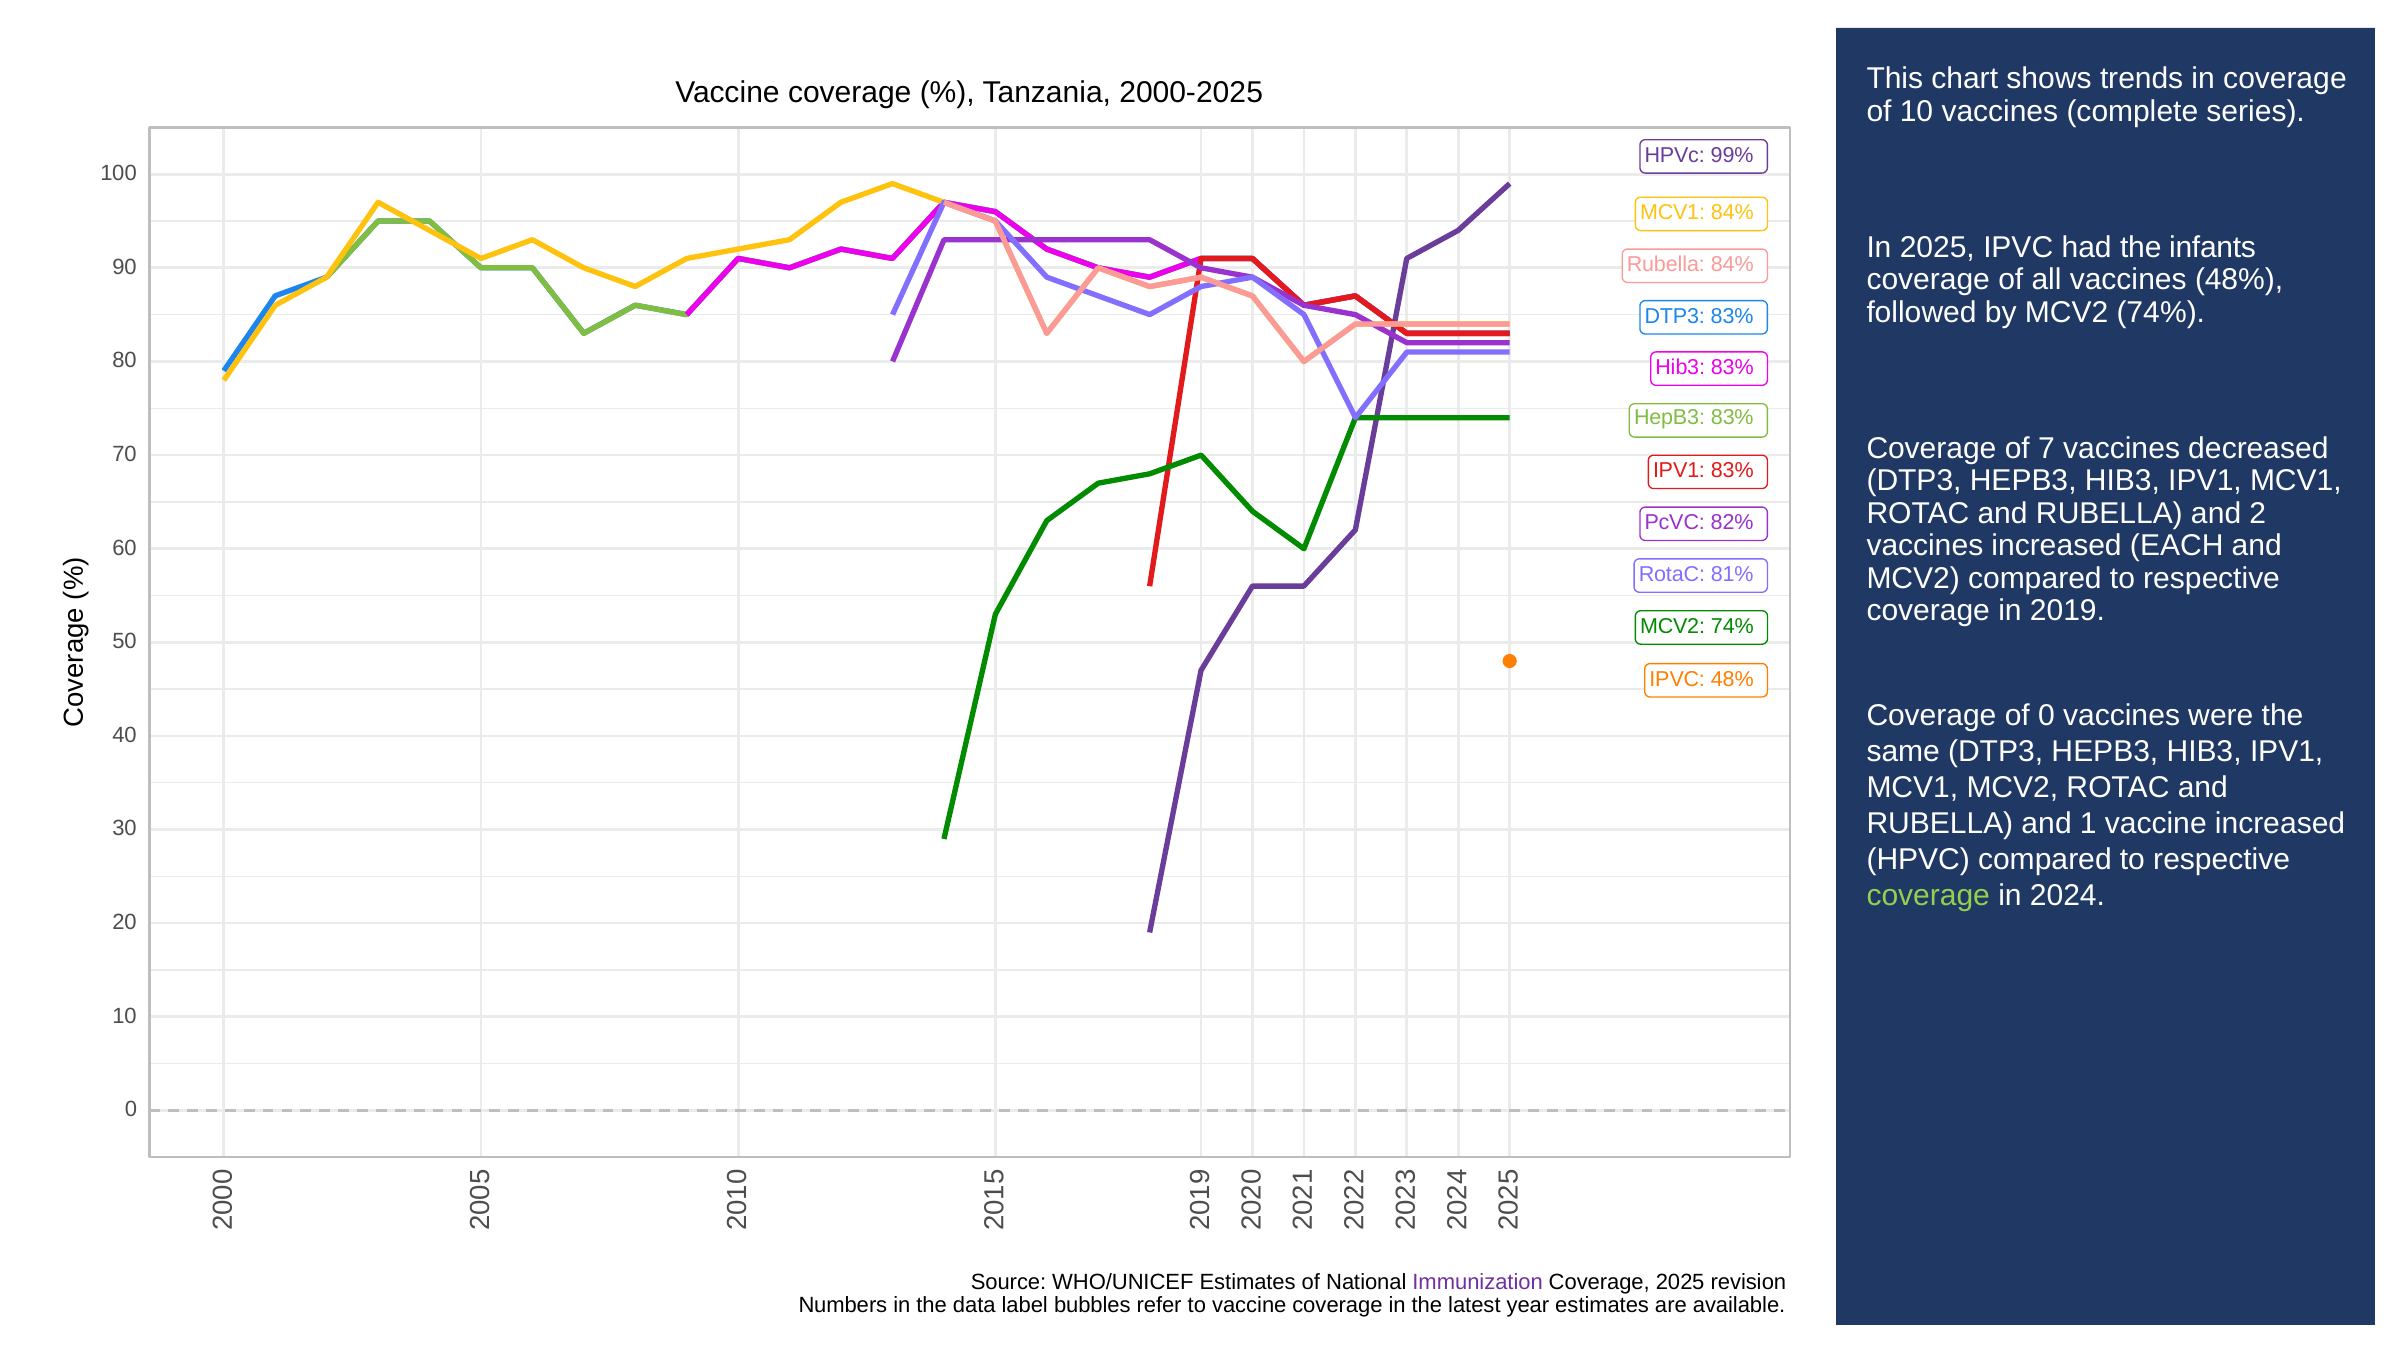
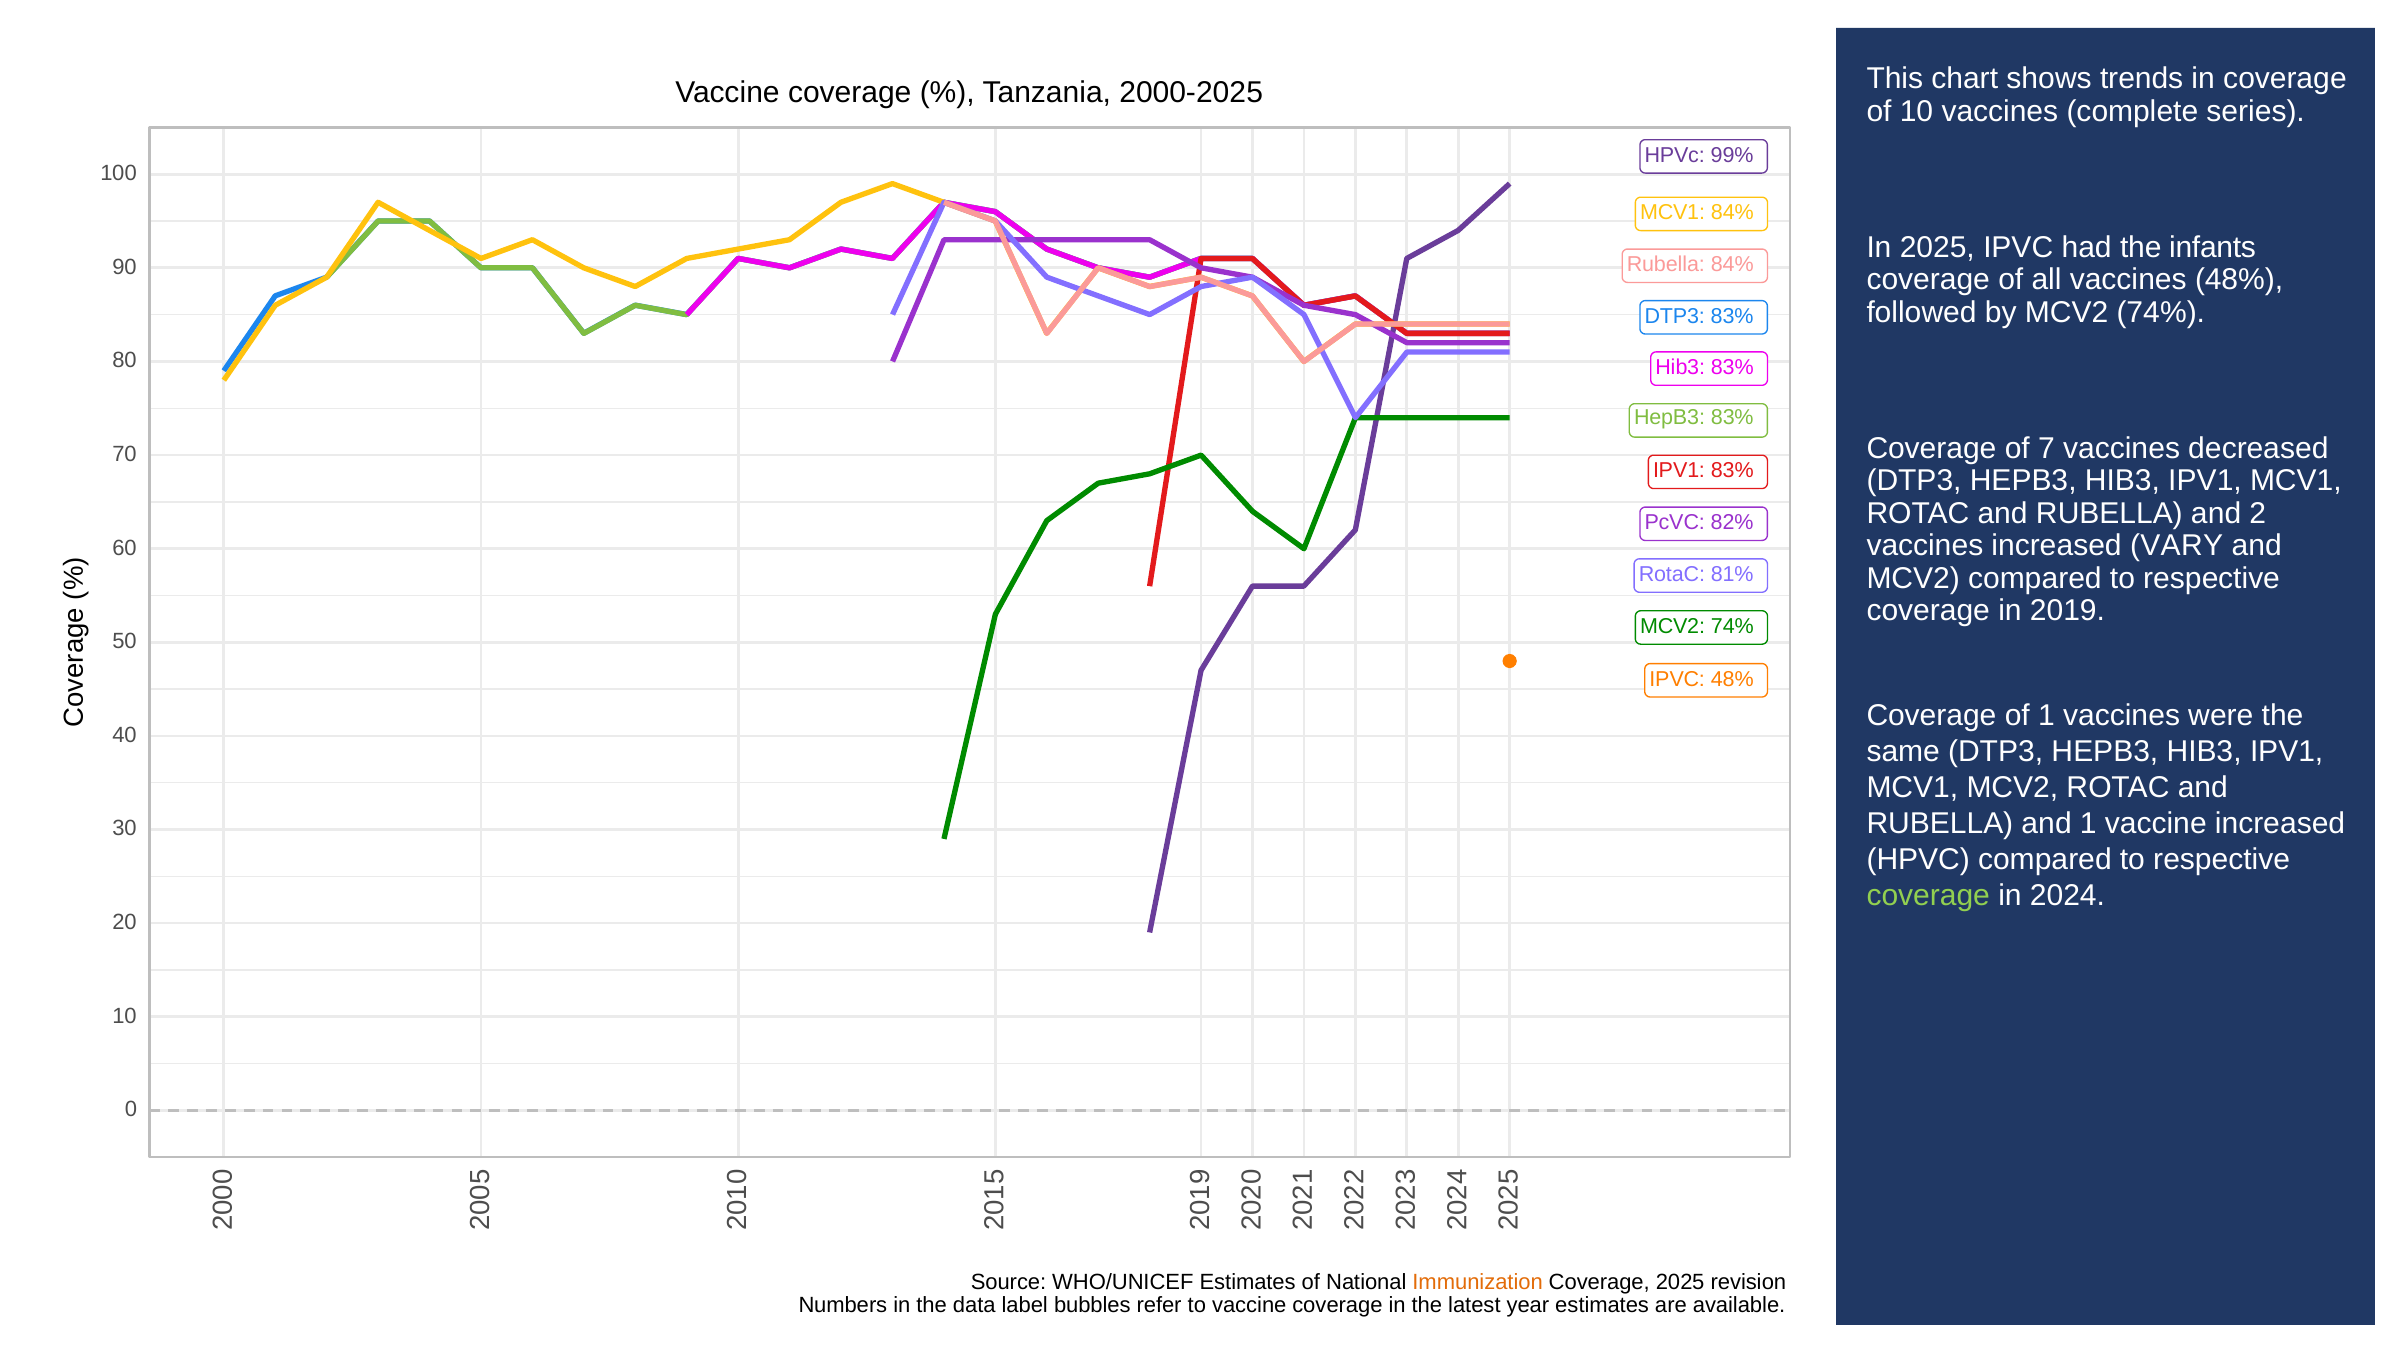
EACH: EACH -> VARY
of 0: 0 -> 1
Immunization colour: purple -> orange
